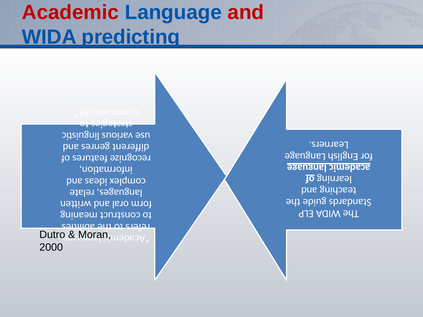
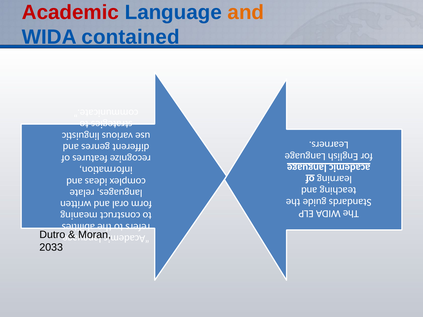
and colour: red -> orange
predicting: predicting -> contained
2000: 2000 -> 2033
